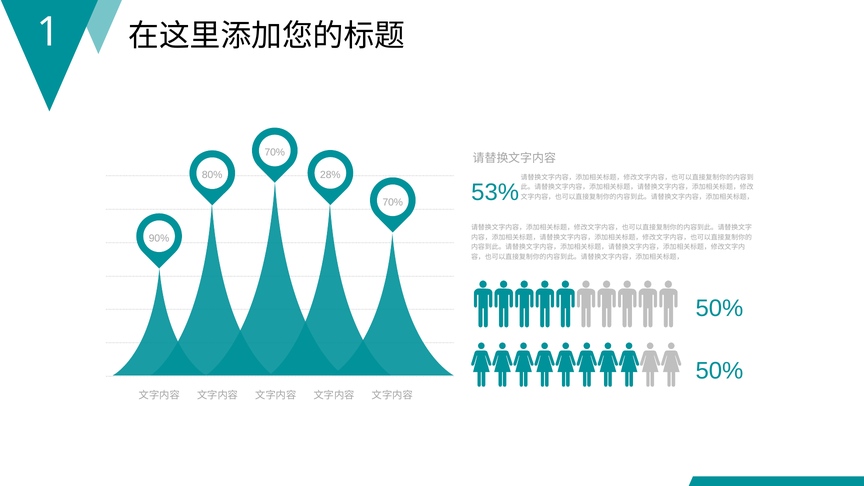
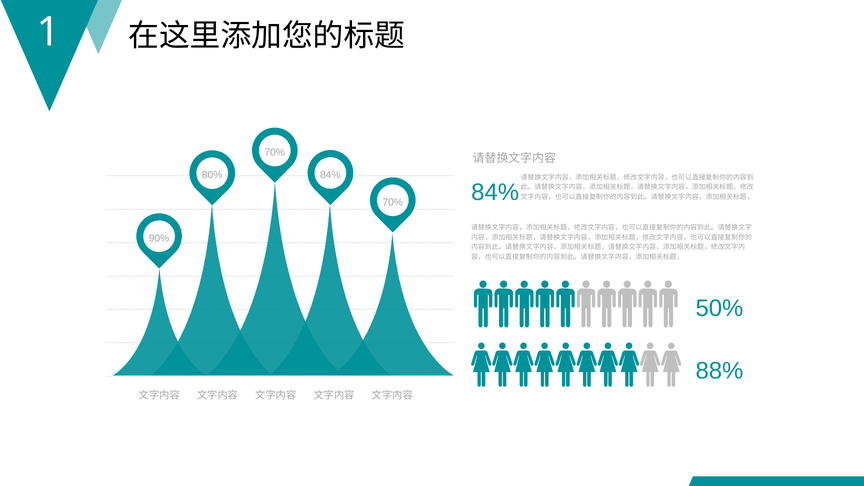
28% at (330, 175): 28% -> 84%
53% at (495, 192): 53% -> 84%
50% at (719, 371): 50% -> 88%
